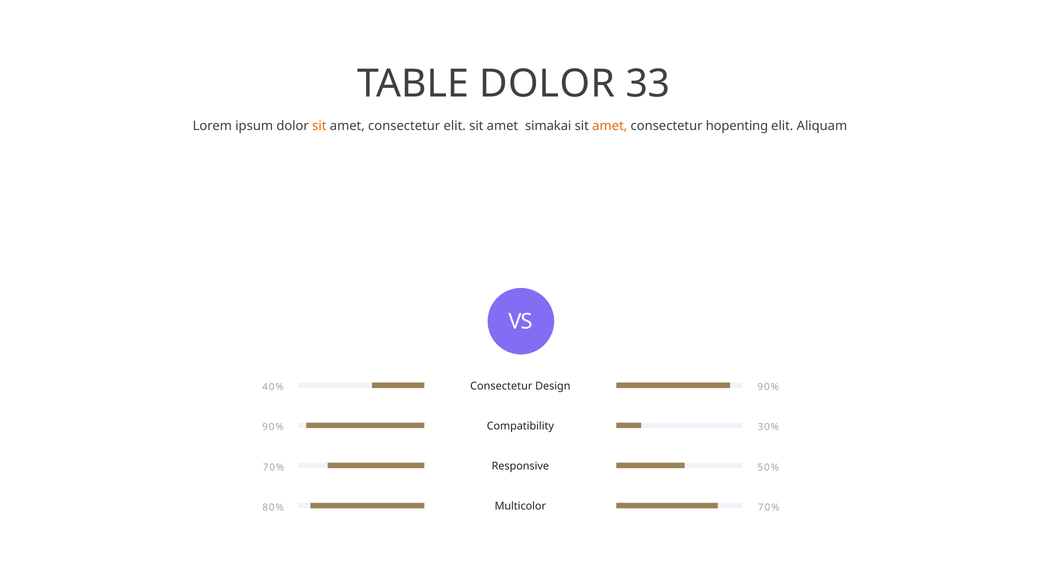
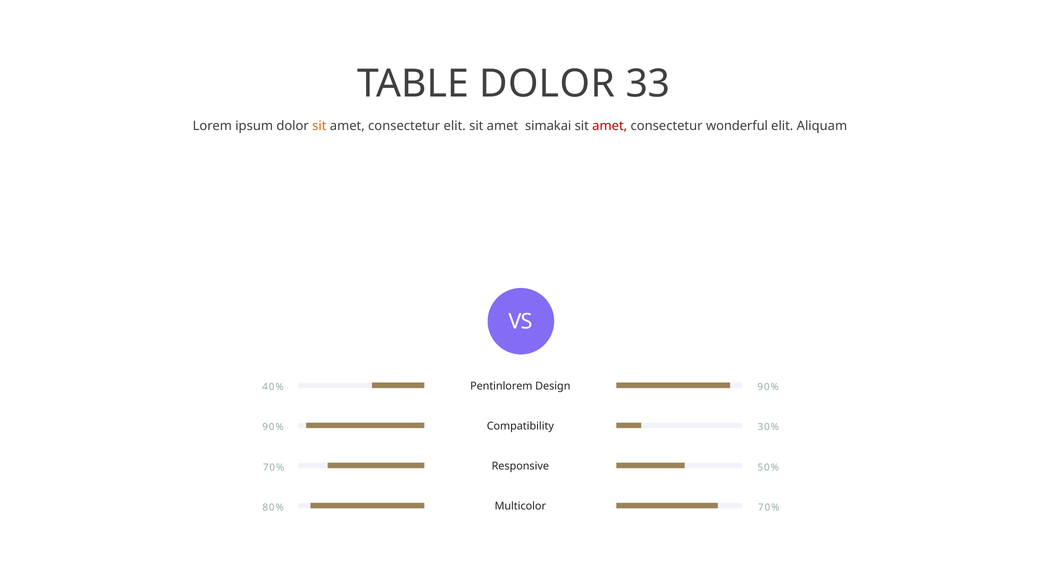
amet at (610, 126) colour: orange -> red
hopenting: hopenting -> wonderful
Consectetur at (501, 386): Consectetur -> Pentinlorem
